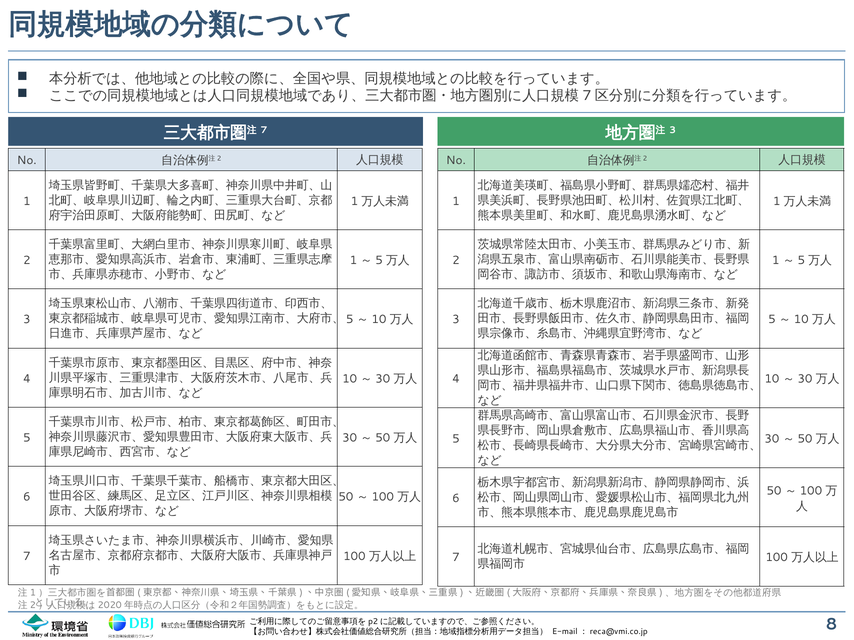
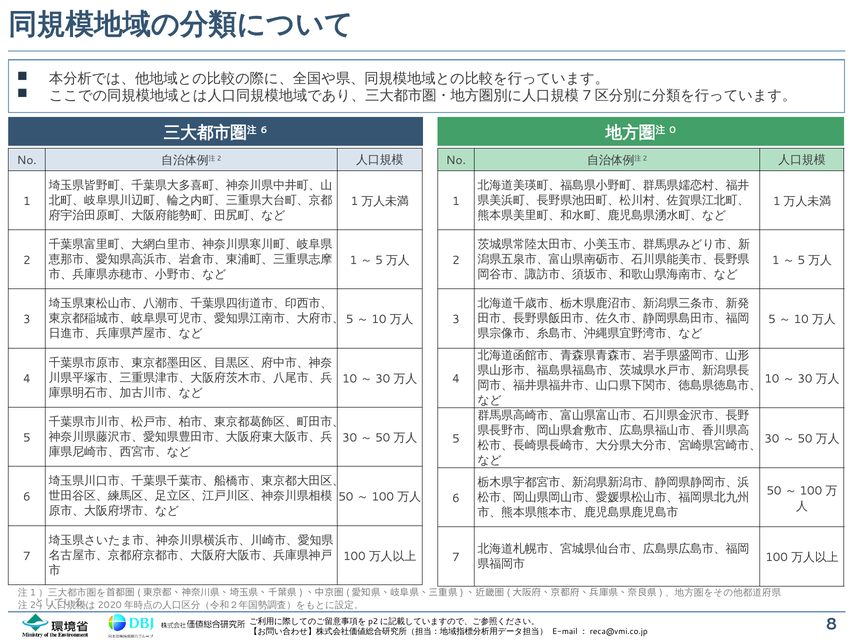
7 at (264, 130): 7 -> 6
3 at (673, 130): 3 -> 0
